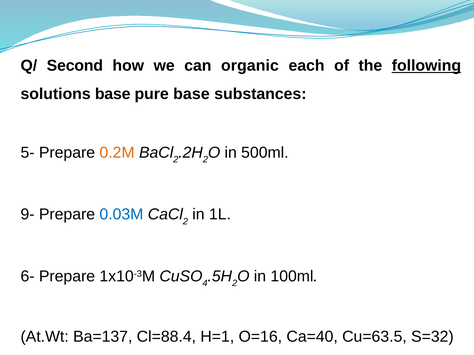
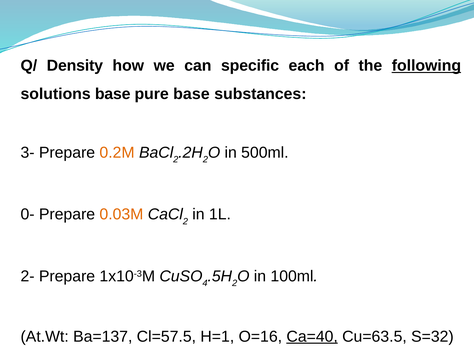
Second: Second -> Density
organic: organic -> specific
5-: 5- -> 3-
9-: 9- -> 0-
0.03M colour: blue -> orange
6-: 6- -> 2-
Cl=88.4: Cl=88.4 -> Cl=57.5
Ca=40 underline: none -> present
